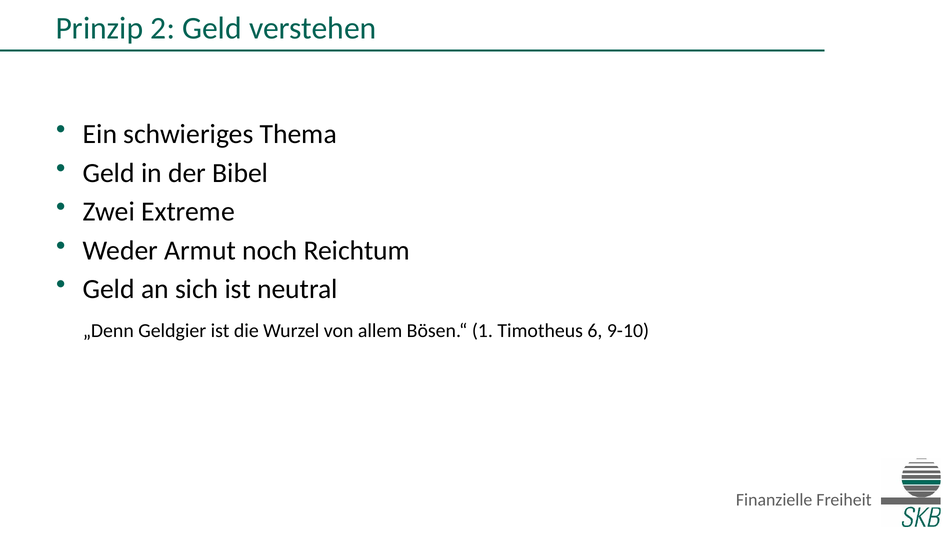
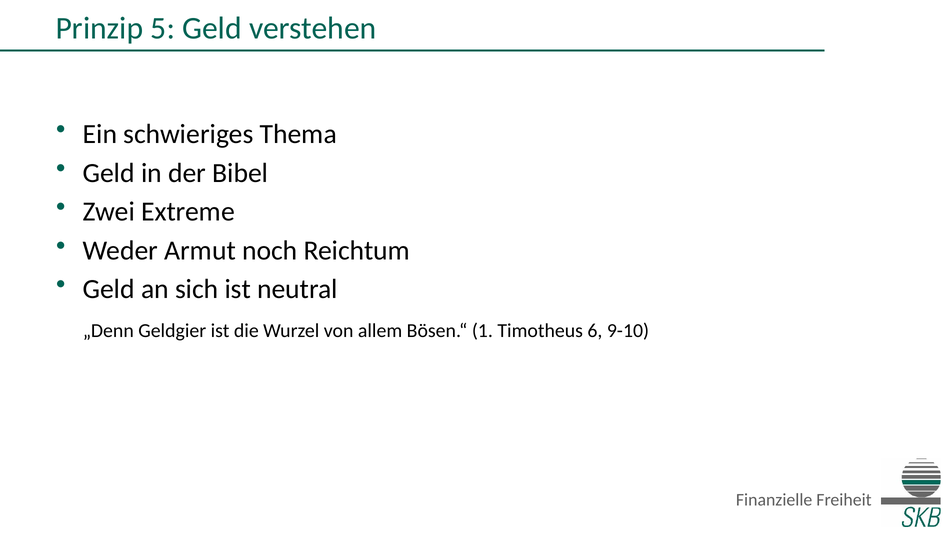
2: 2 -> 5
